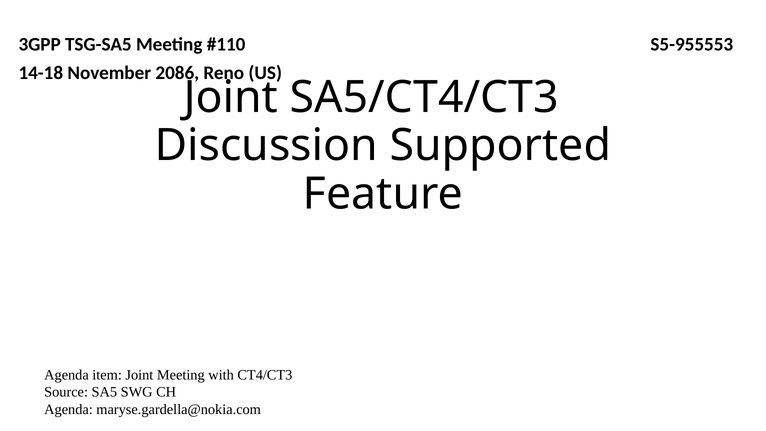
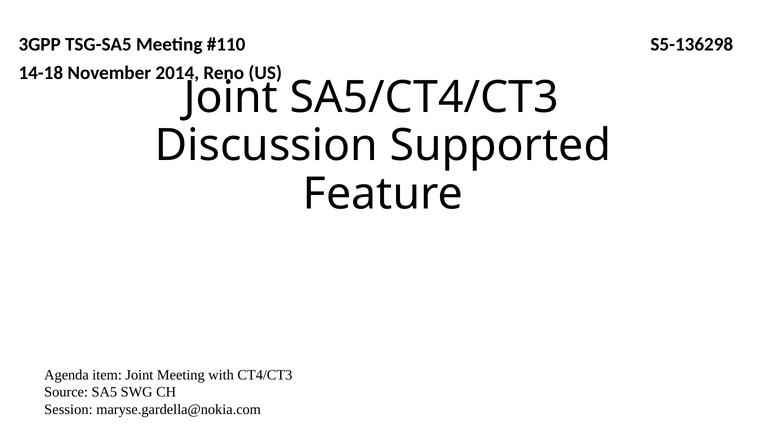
S5-955553: S5-955553 -> S5-136298
2086: 2086 -> 2014
Agenda at (69, 409): Agenda -> Session
